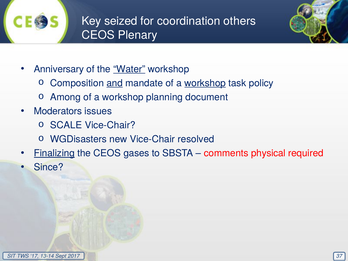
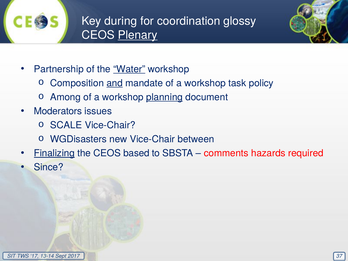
seized: seized -> during
others: others -> glossy
Plenary underline: none -> present
Anniversary: Anniversary -> Partnership
workshop at (205, 83) underline: present -> none
planning underline: none -> present
resolved: resolved -> between
gases: gases -> based
physical: physical -> hazards
